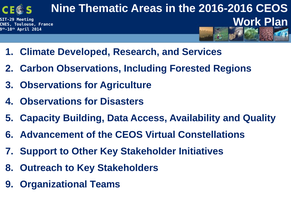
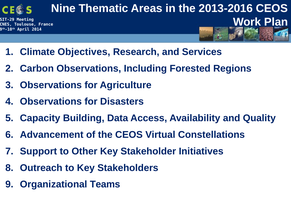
2016-2016: 2016-2016 -> 2013-2016
Developed: Developed -> Objectives
